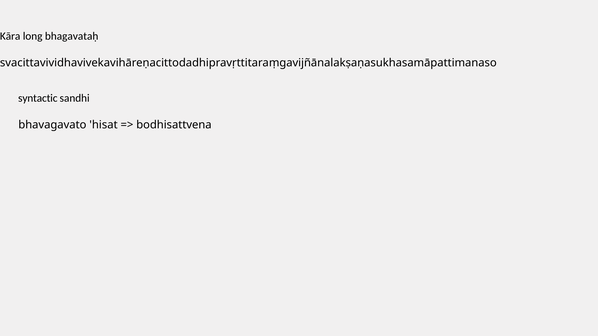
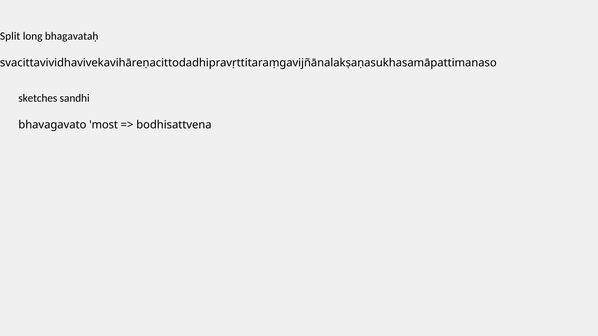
Kāra: Kāra -> Split
syntactic: syntactic -> sketches
hisat: hisat -> most
